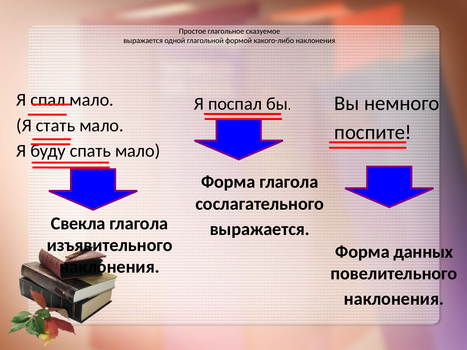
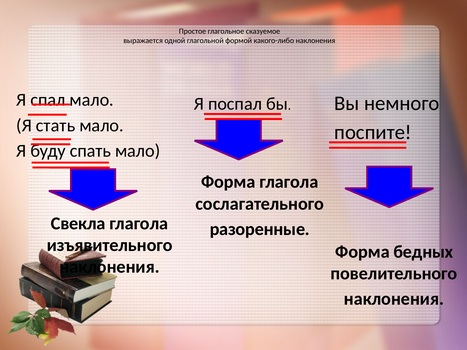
выражается at (260, 229): выражается -> разоренные
данных: данных -> бедных
